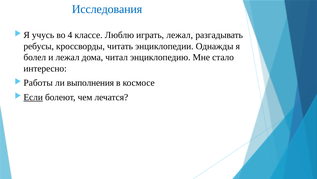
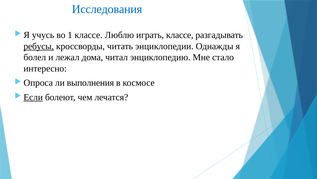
4: 4 -> 1
играть лежал: лежал -> классе
ребусы underline: none -> present
Работы: Работы -> Опроса
